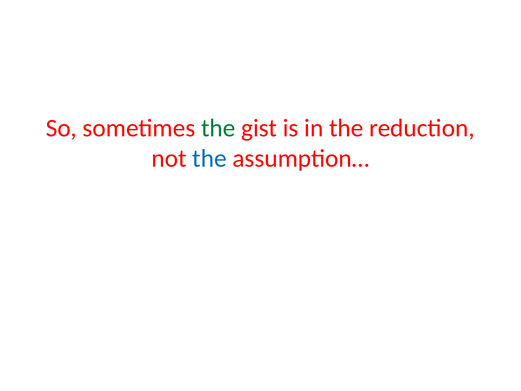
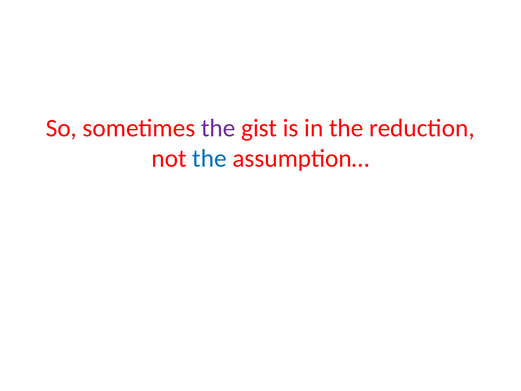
the at (218, 128) colour: green -> purple
